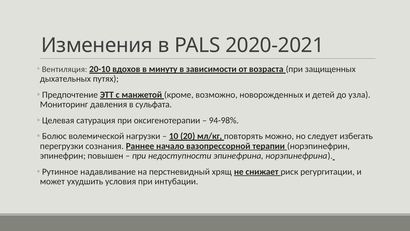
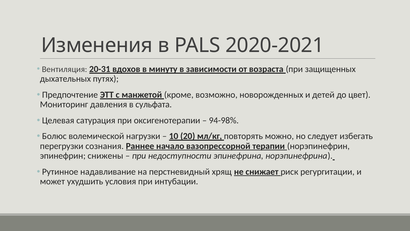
20-10: 20-10 -> 20-31
узла: узла -> цвет
повышен: повышен -> снижены
